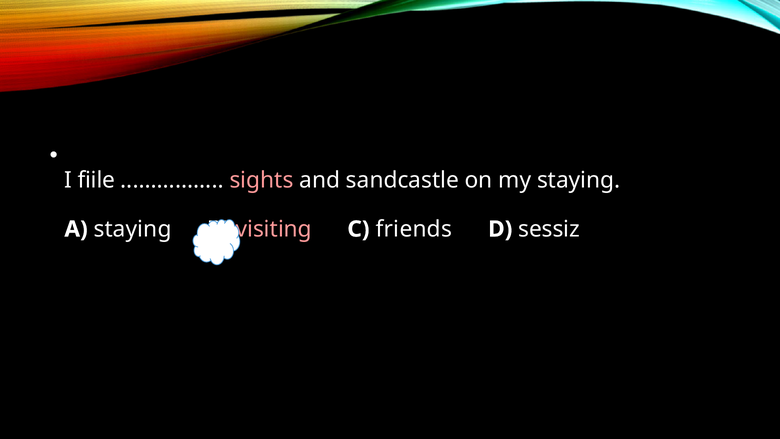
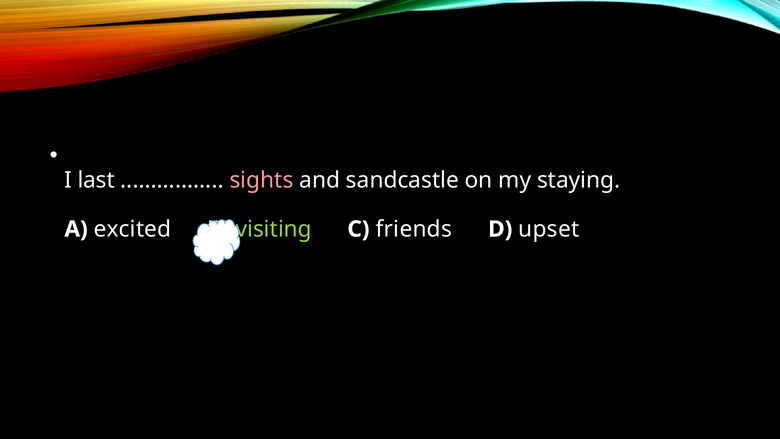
fiile: fiile -> last
A staying: staying -> excited
visiting colour: pink -> light green
sessiz: sessiz -> upset
